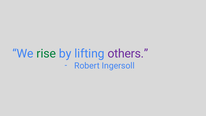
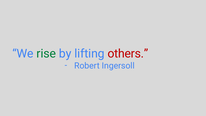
others colour: purple -> red
